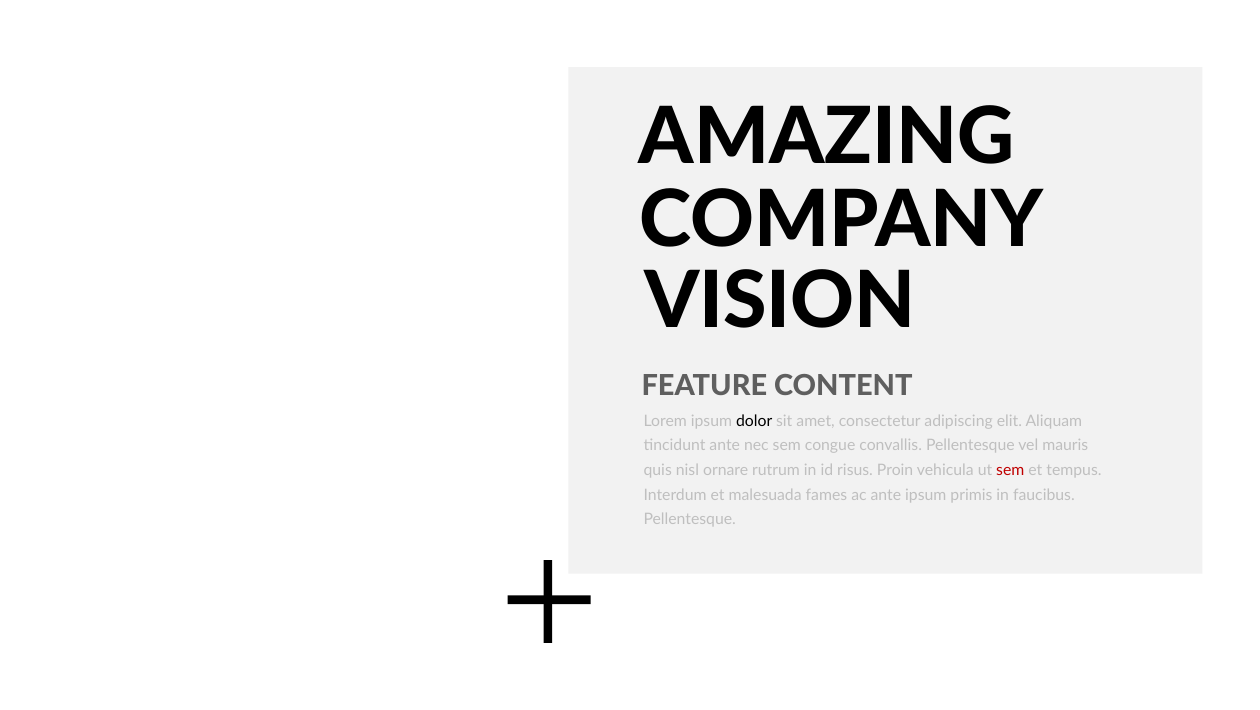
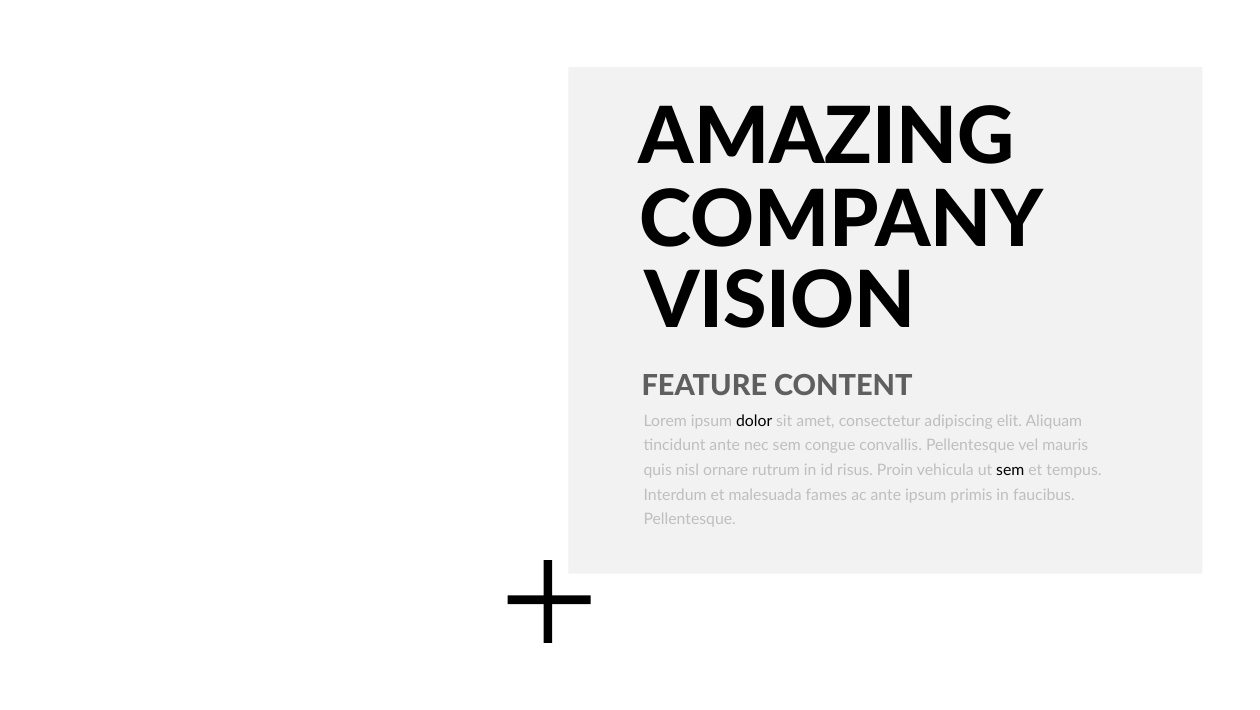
sem at (1010, 471) colour: red -> black
